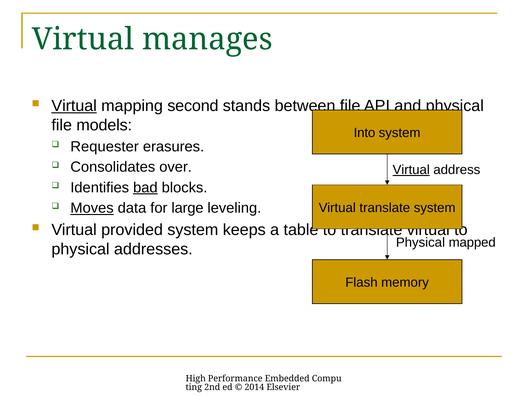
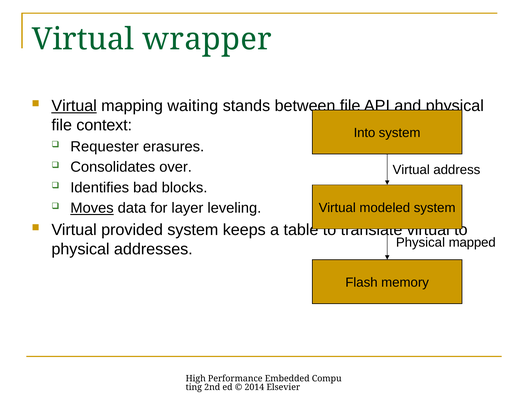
manages: manages -> wrapper
second: second -> waiting
models: models -> context
Virtual at (411, 170) underline: present -> none
bad underline: present -> none
Virtual translate: translate -> modeled
large: large -> layer
